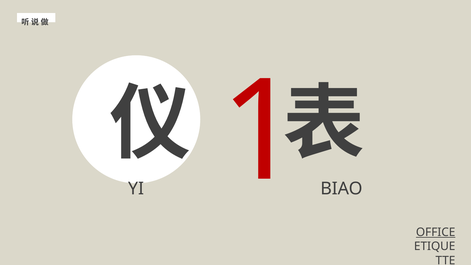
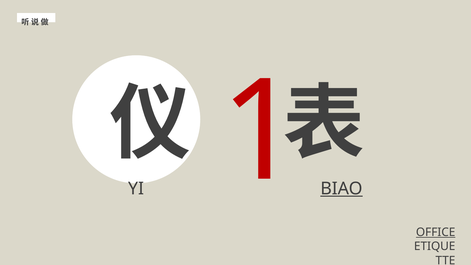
BIAO underline: none -> present
